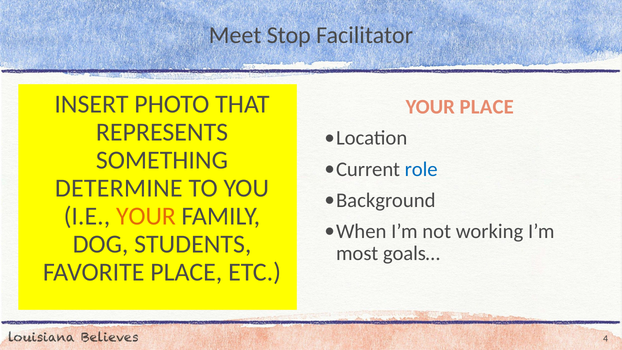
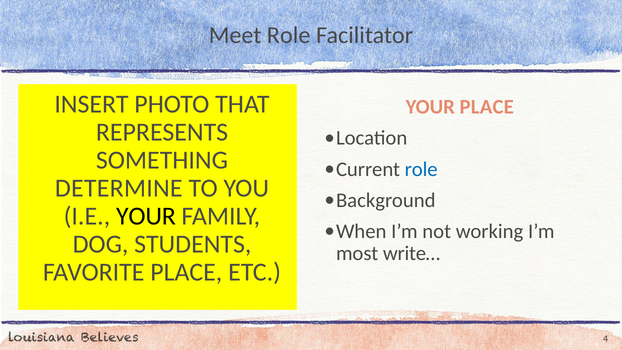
Meet Stop: Stop -> Role
YOUR at (146, 216) colour: orange -> black
goals…: goals… -> write…
